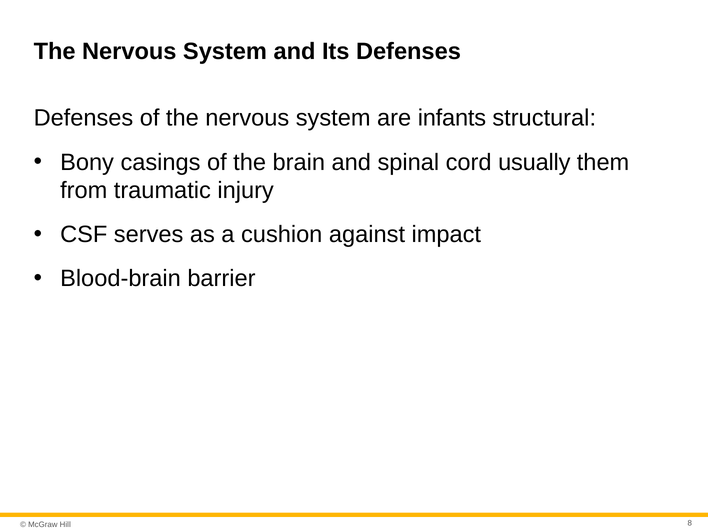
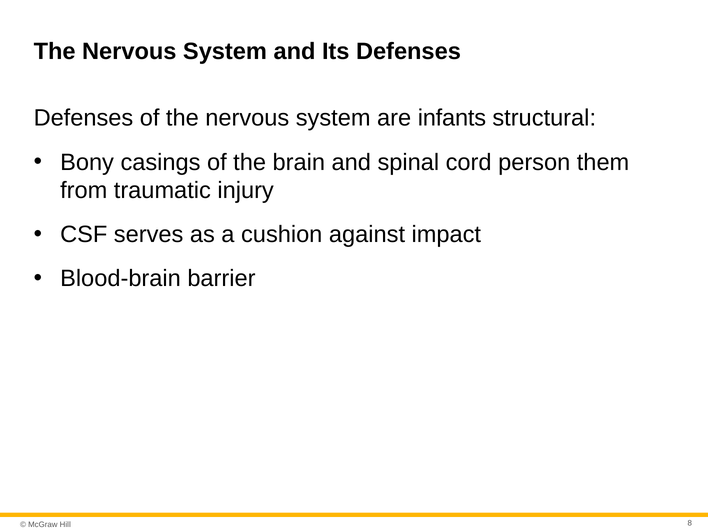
usually: usually -> person
